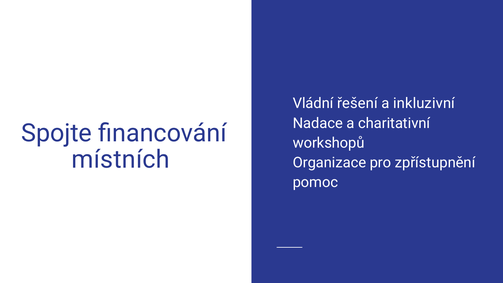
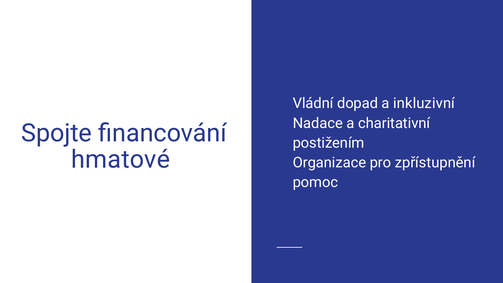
řešení: řešení -> dopad
workshopů: workshopů -> postižením
místních: místních -> hmatové
